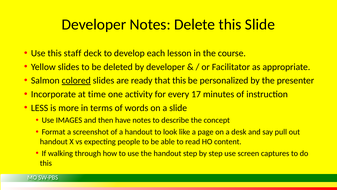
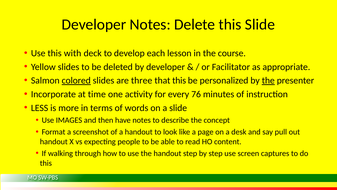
staff: staff -> with
ready: ready -> three
the at (268, 80) underline: none -> present
17: 17 -> 76
